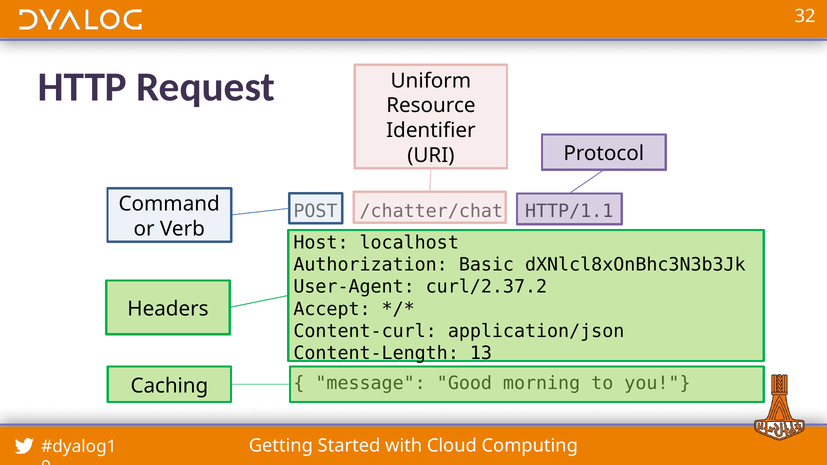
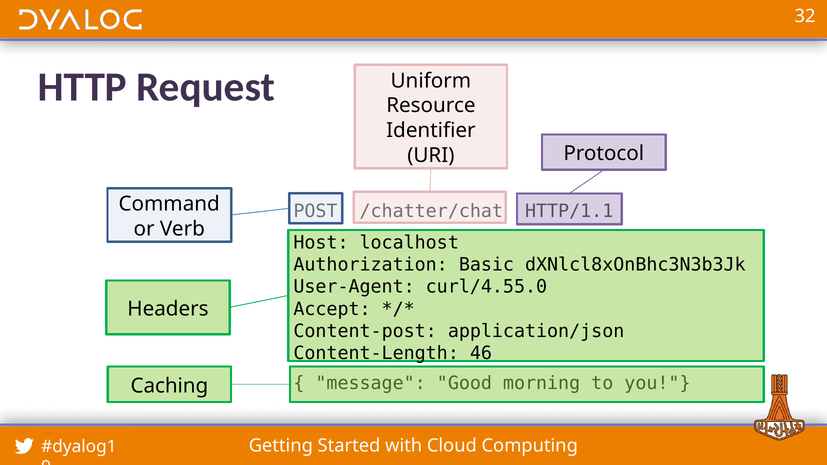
curl/2.37.2: curl/2.37.2 -> curl/4.55.0
Content-curl: Content-curl -> Content-post
13: 13 -> 46
